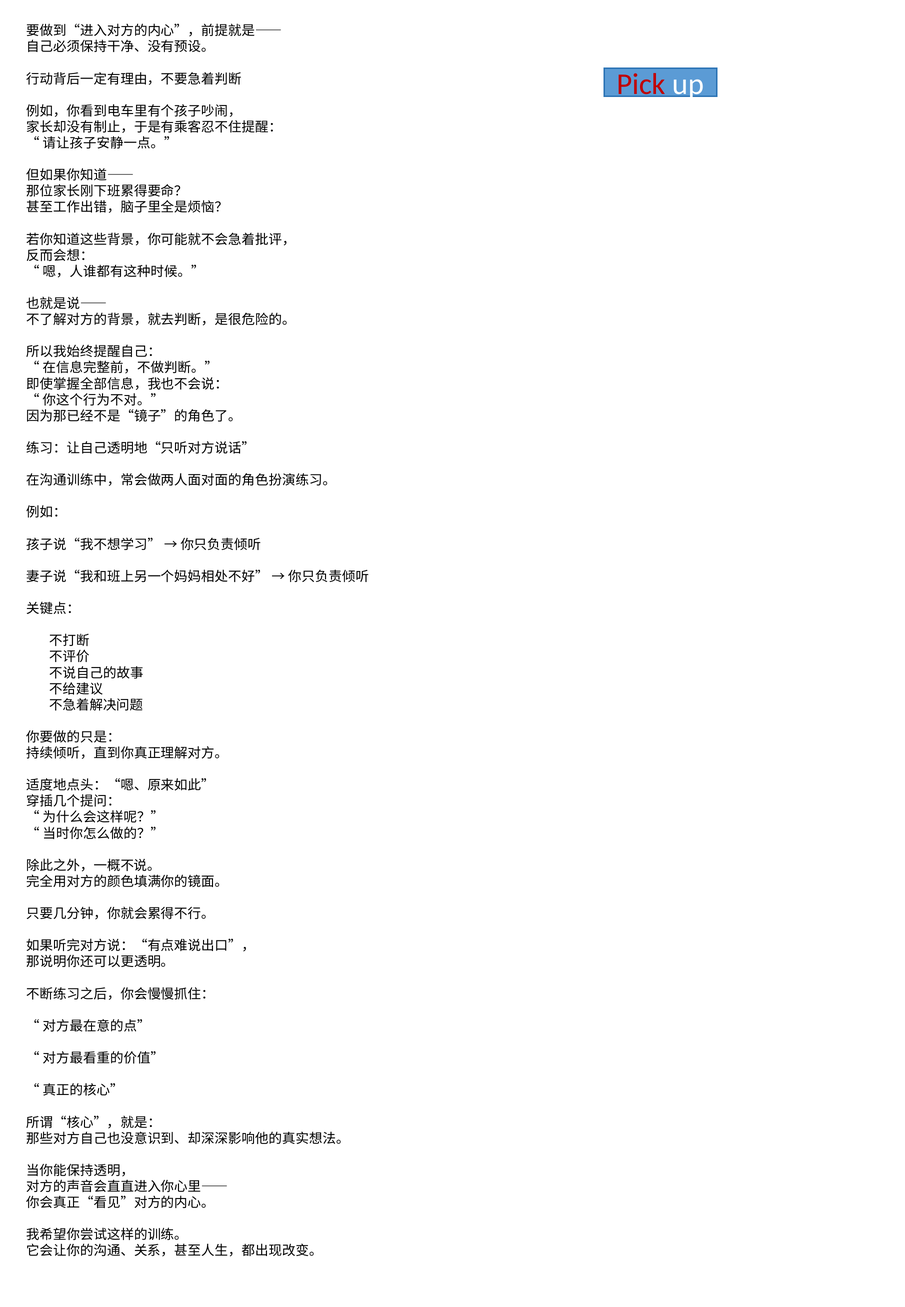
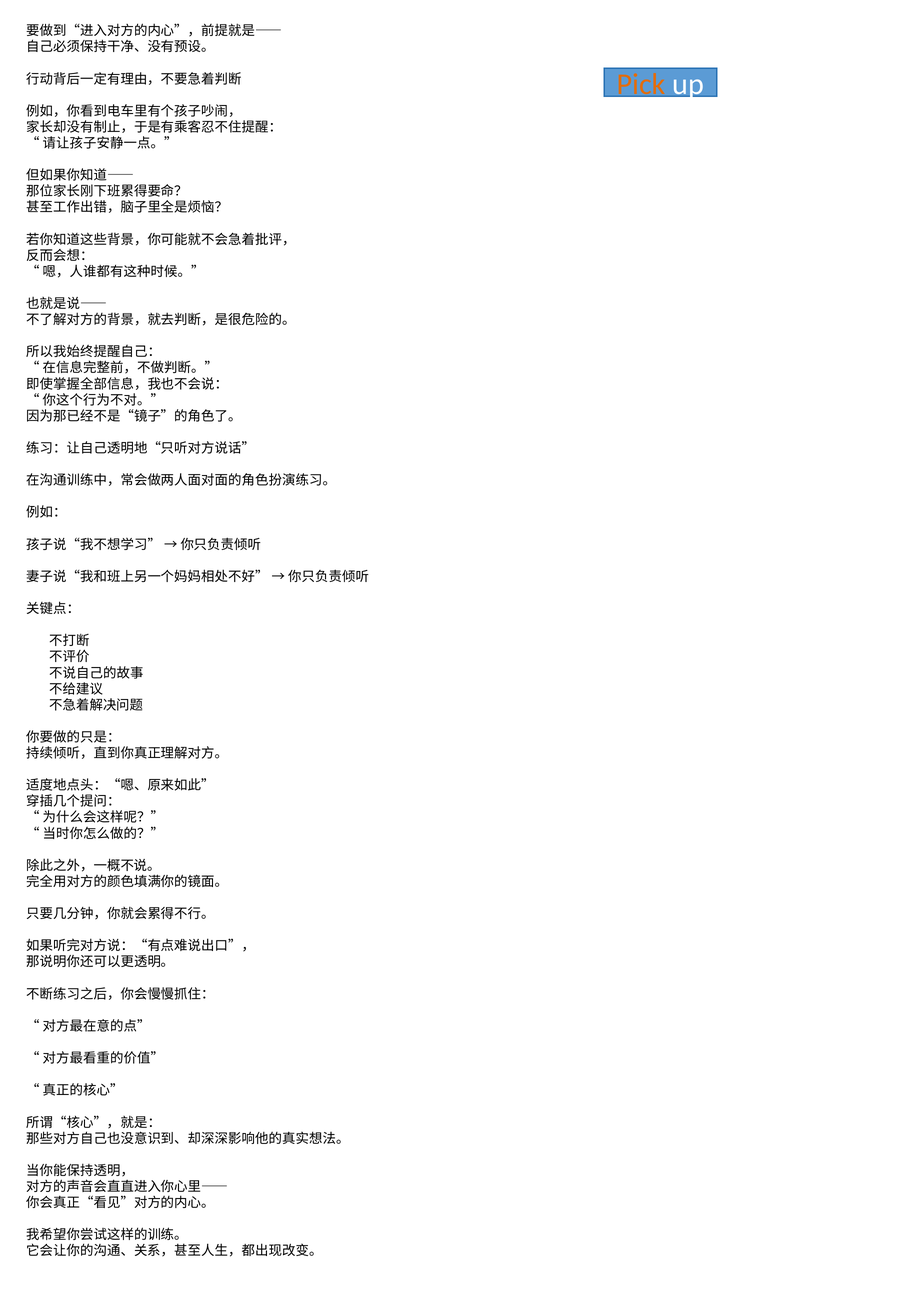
Pick colour: red -> orange
